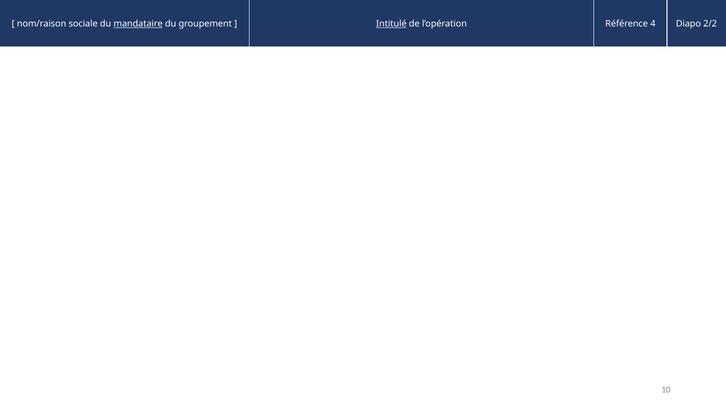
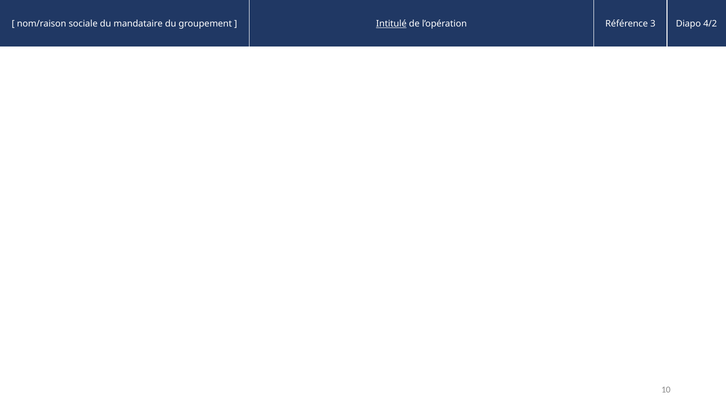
mandataire underline: present -> none
4: 4 -> 3
2/2: 2/2 -> 4/2
